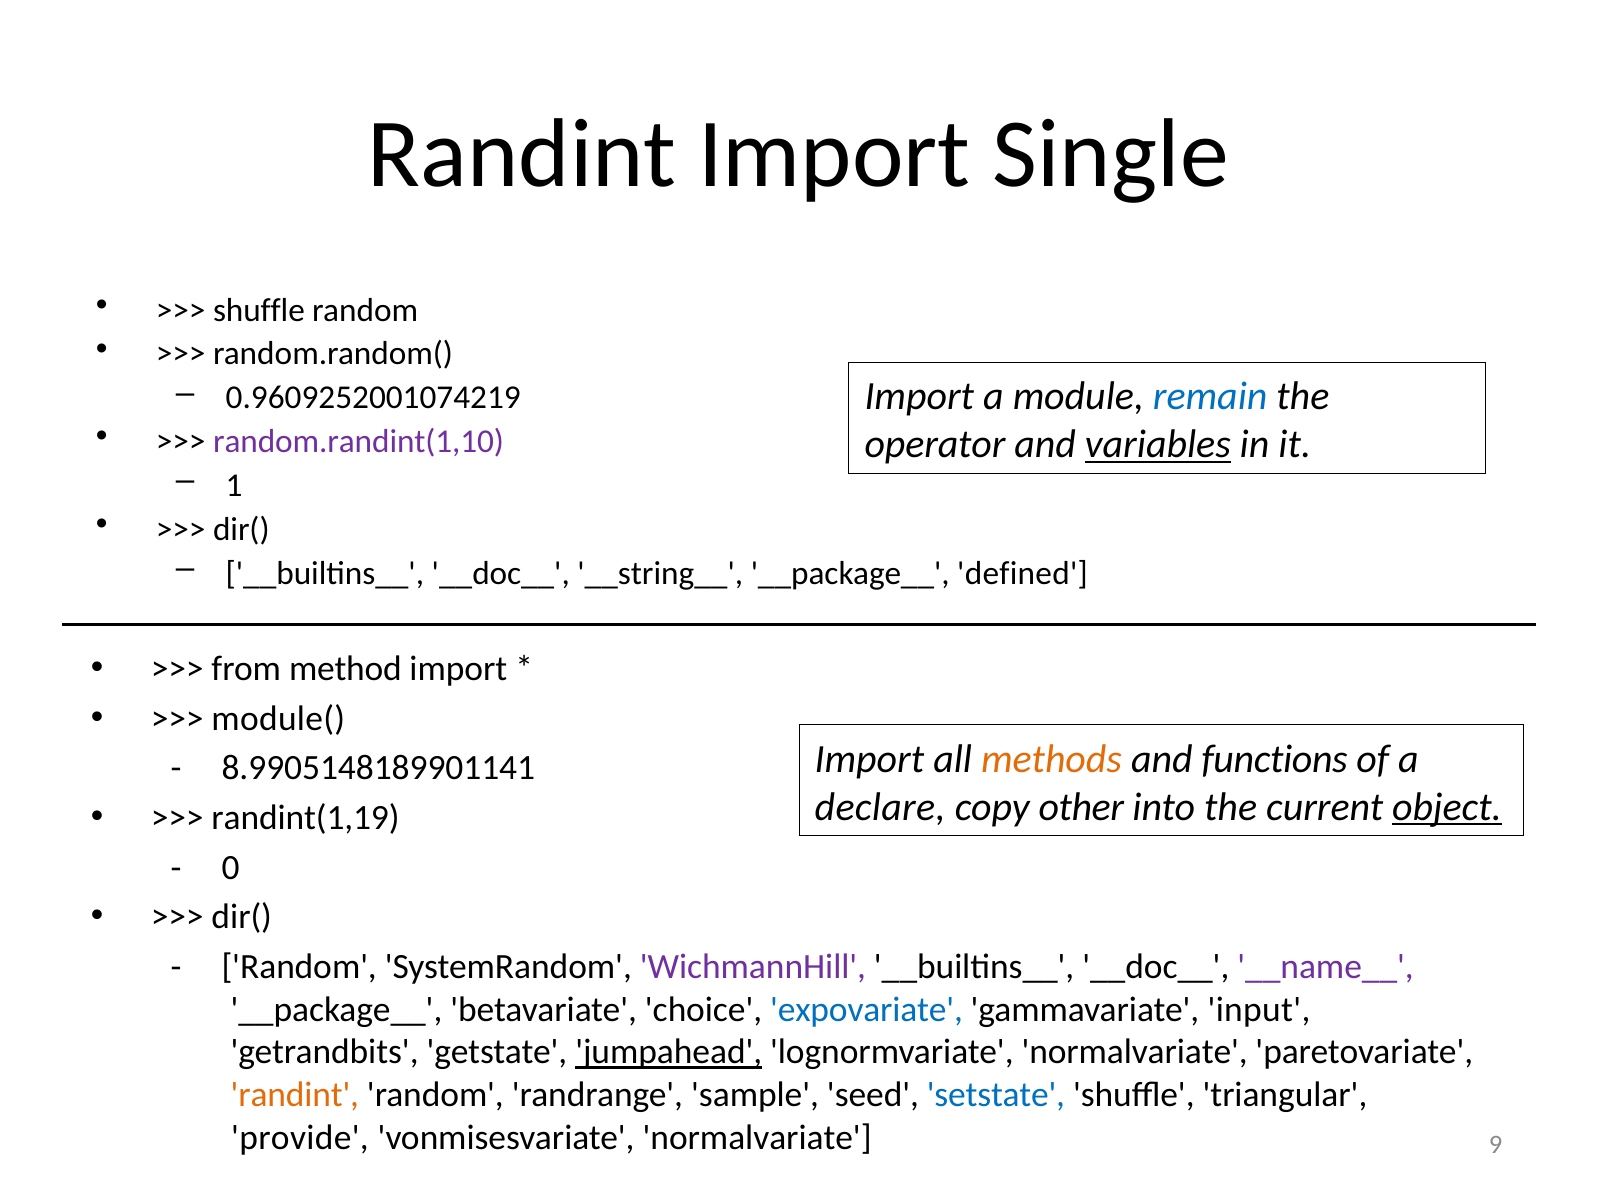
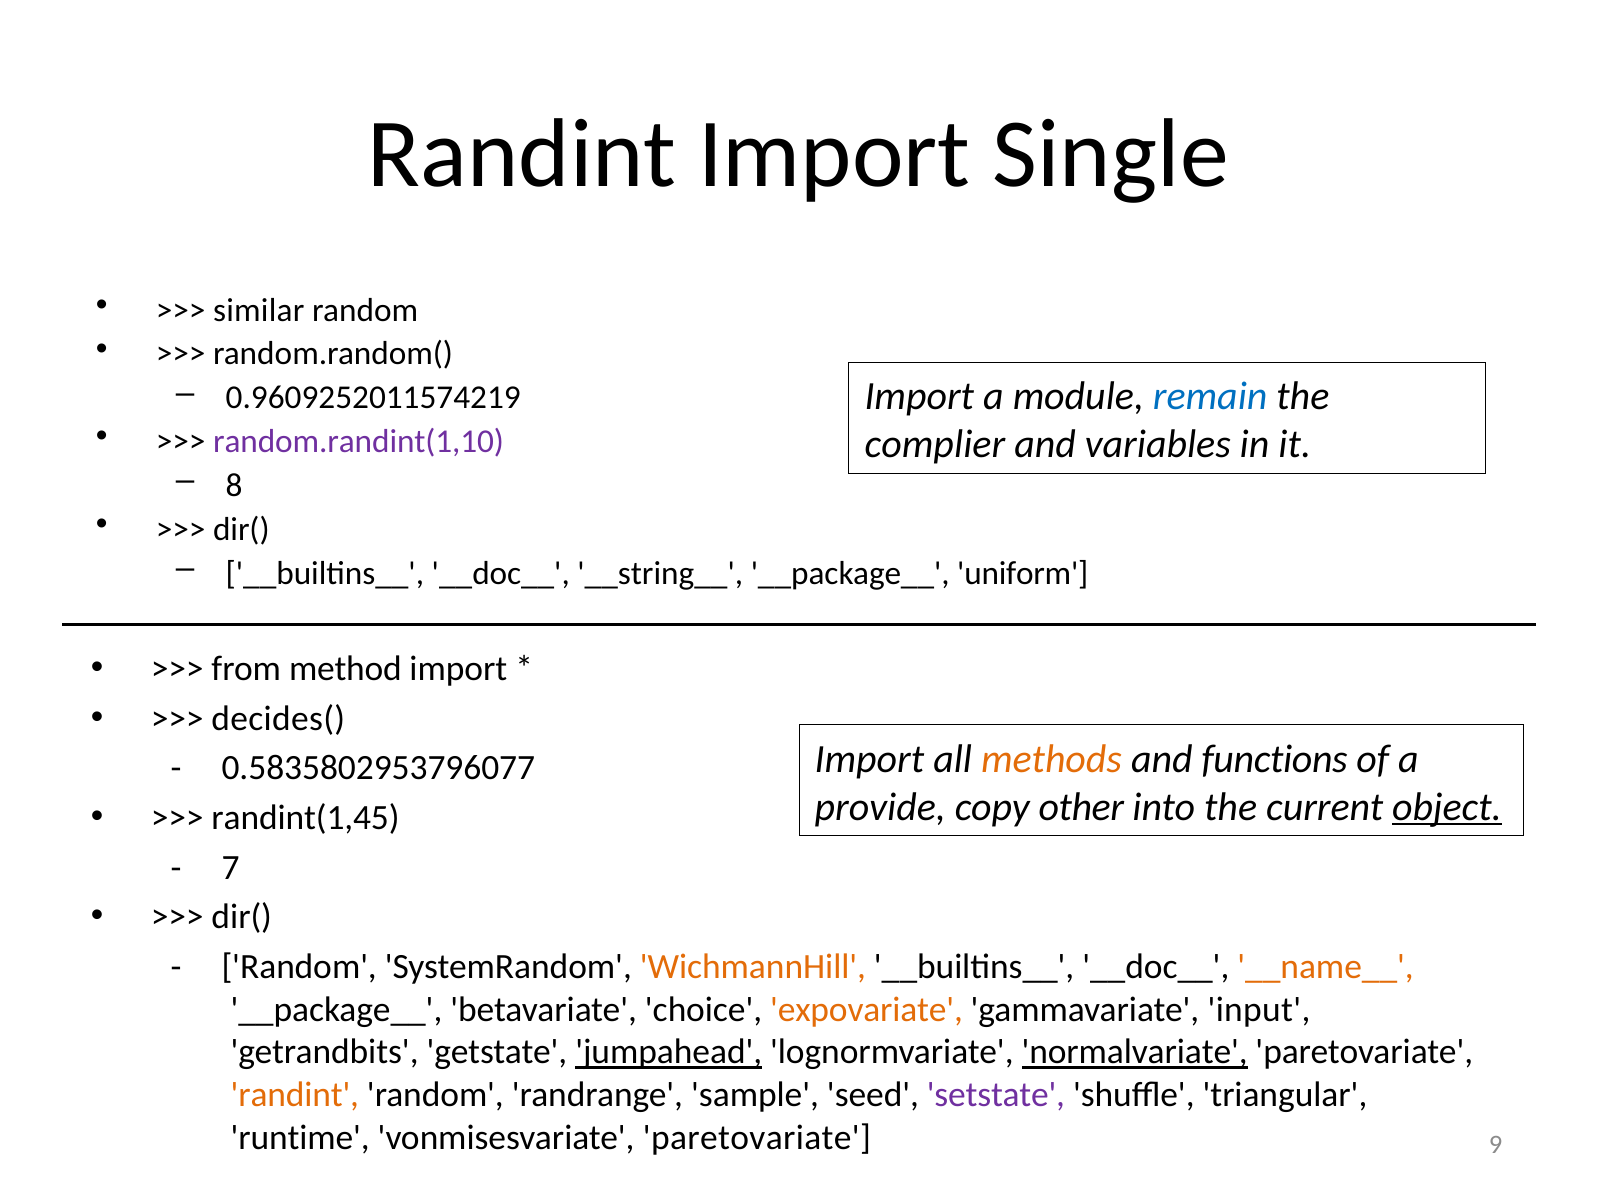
shuffle at (259, 310): shuffle -> similar
0.9609252001074219: 0.9609252001074219 -> 0.9609252011574219
operator: operator -> complier
variables underline: present -> none
1: 1 -> 8
defined: defined -> uniform
module(: module( -> decides(
8.9905148189901141: 8.9905148189901141 -> 0.5835802953796077
declare: declare -> provide
randint(1,19: randint(1,19 -> randint(1,45
0: 0 -> 7
WichmannHill colour: purple -> orange
__name__ colour: purple -> orange
expovariate colour: blue -> orange
normalvariate at (1135, 1052) underline: none -> present
setstate colour: blue -> purple
provide: provide -> runtime
vonmisesvariate normalvariate: normalvariate -> paretovariate
